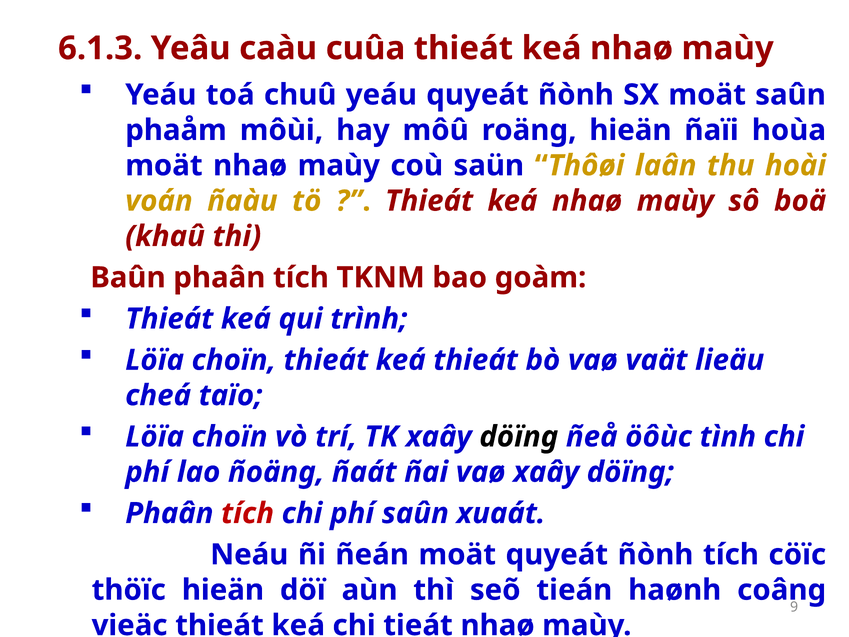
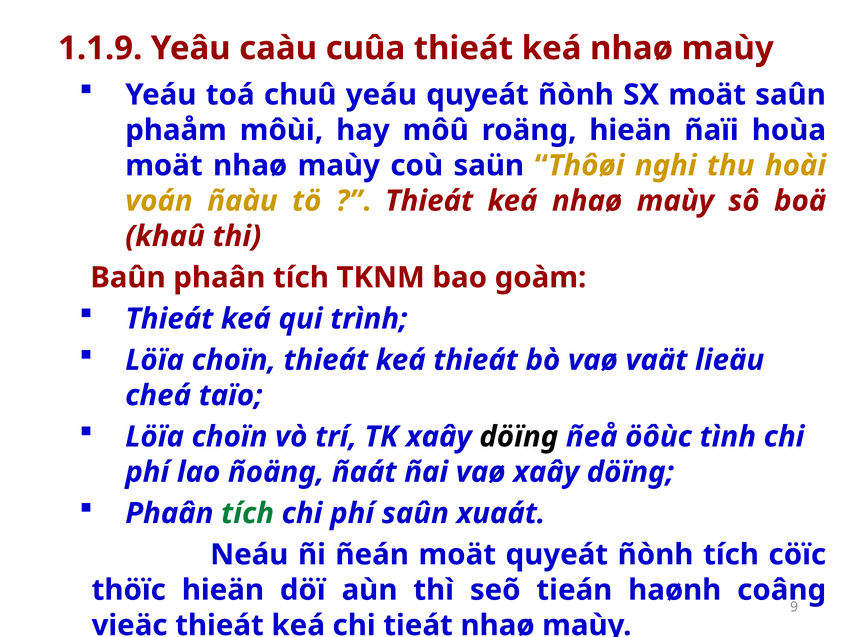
6.1.3: 6.1.3 -> 1.1.9
laân: laân -> nghi
tích at (248, 513) colour: red -> green
